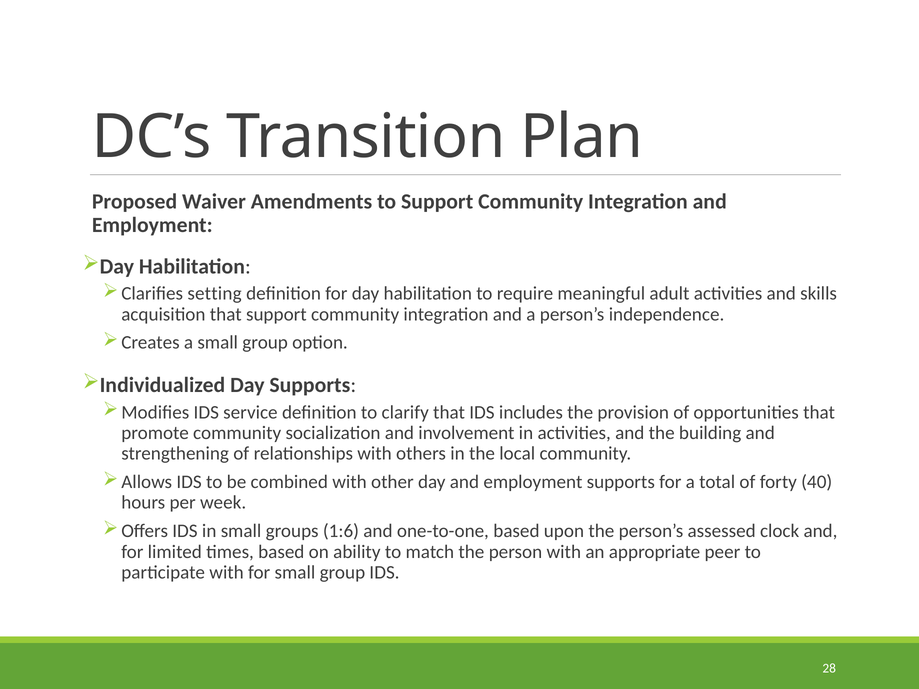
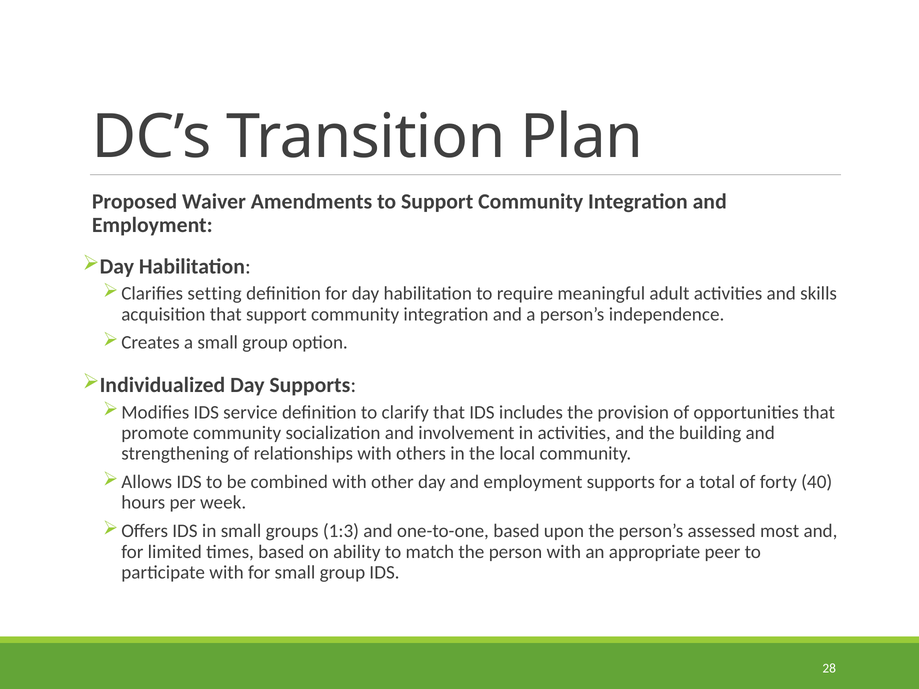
1:6: 1:6 -> 1:3
clock: clock -> most
